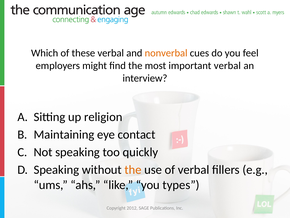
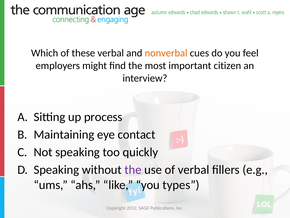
important verbal: verbal -> citizen
religion: religion -> process
the at (133, 169) colour: orange -> purple
